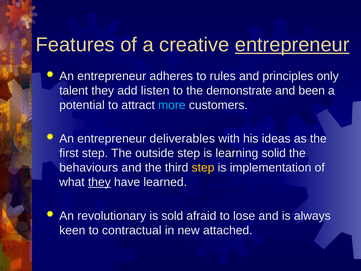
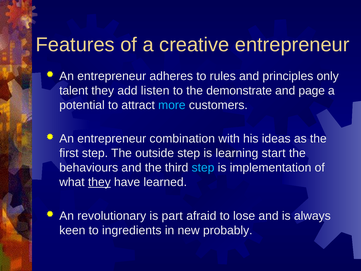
entrepreneur at (292, 45) underline: present -> none
been: been -> page
deliverables: deliverables -> combination
solid: solid -> start
step at (203, 168) colour: yellow -> light blue
sold: sold -> part
contractual: contractual -> ingredients
attached: attached -> probably
